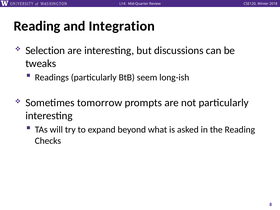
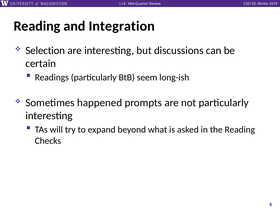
tweaks: tweaks -> certain
tomorrow: tomorrow -> happened
